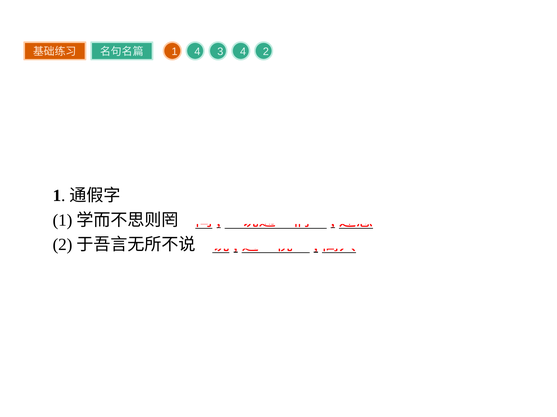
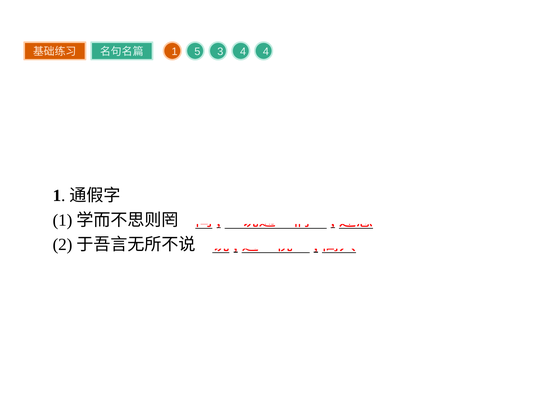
1 4: 4 -> 5
4 2: 2 -> 4
